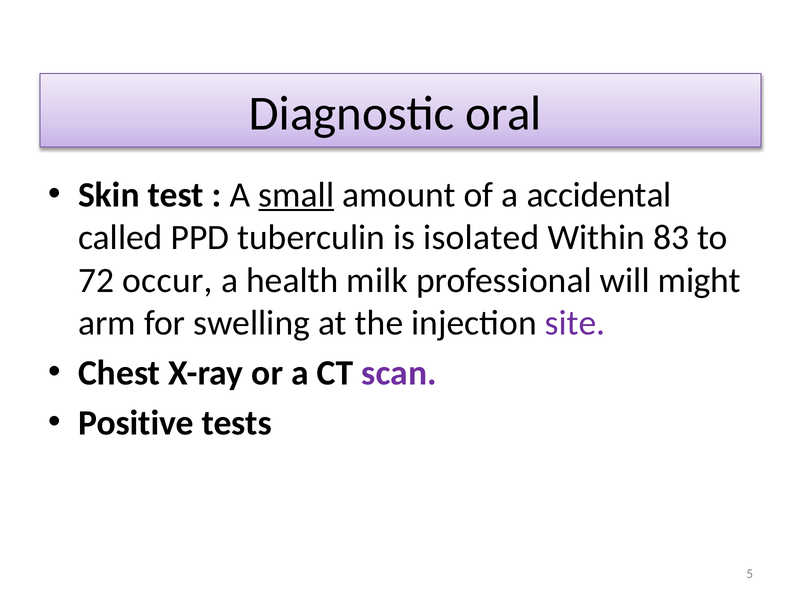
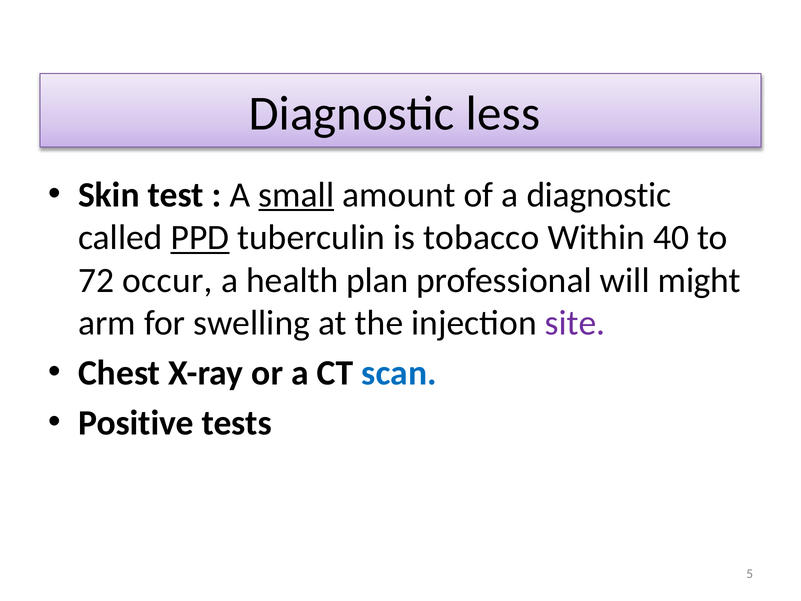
oral: oral -> less
a accidental: accidental -> diagnostic
PPD underline: none -> present
isolated: isolated -> tobacco
83: 83 -> 40
milk: milk -> plan
scan colour: purple -> blue
